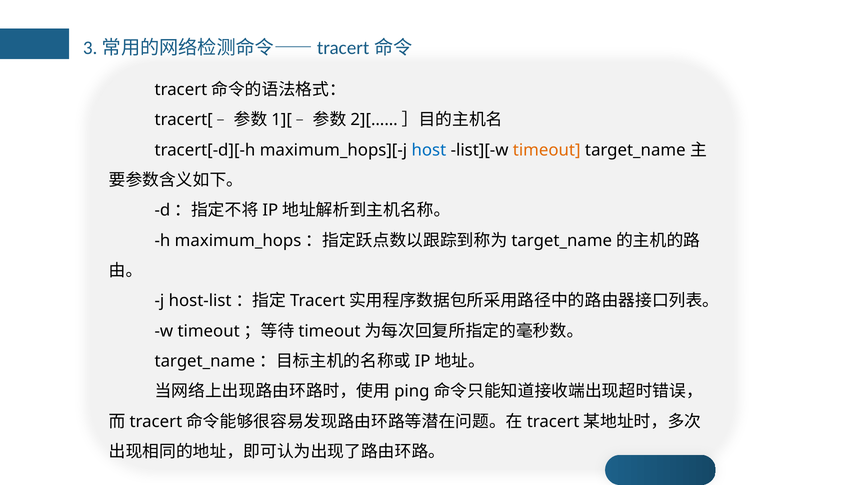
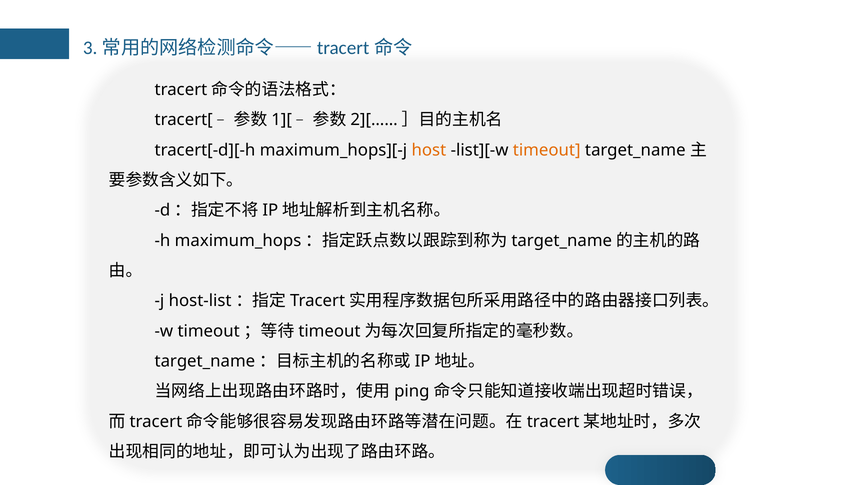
host colour: blue -> orange
